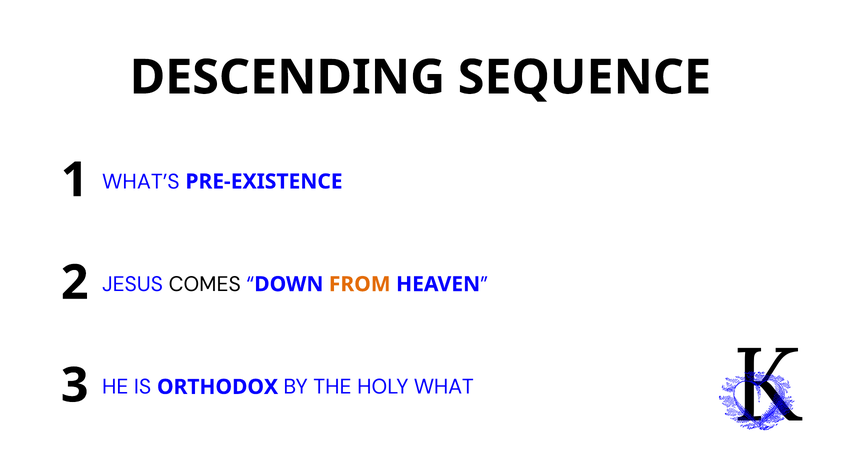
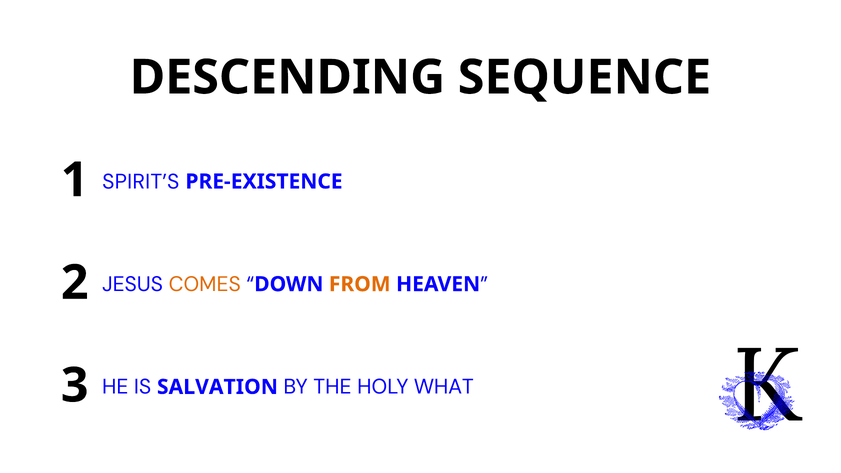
WHAT’S: WHAT’S -> SPIRIT’S
COMES colour: black -> orange
ORTHODOX: ORTHODOX -> SALVATION
